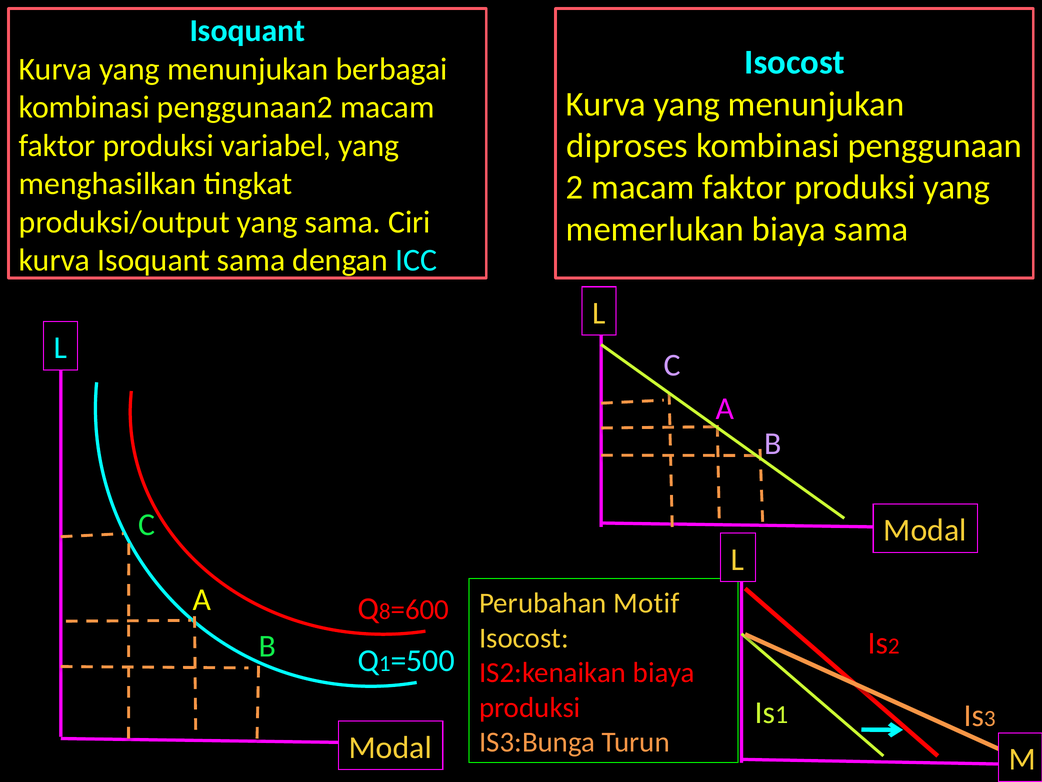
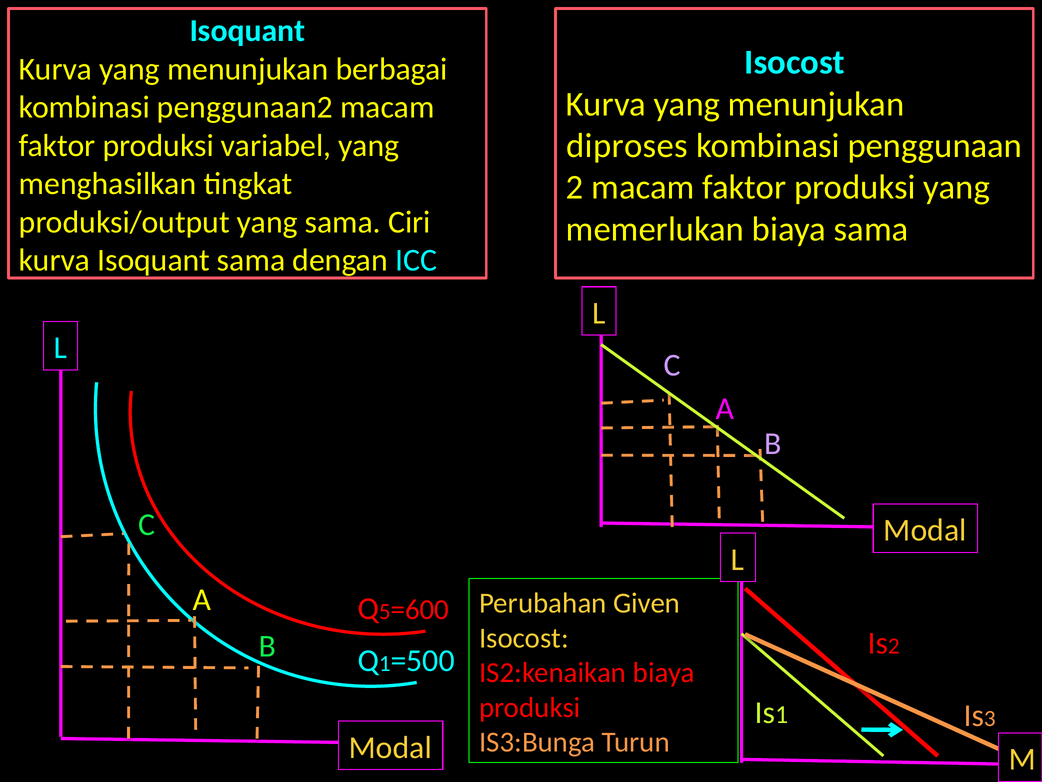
Motif: Motif -> Given
8: 8 -> 5
